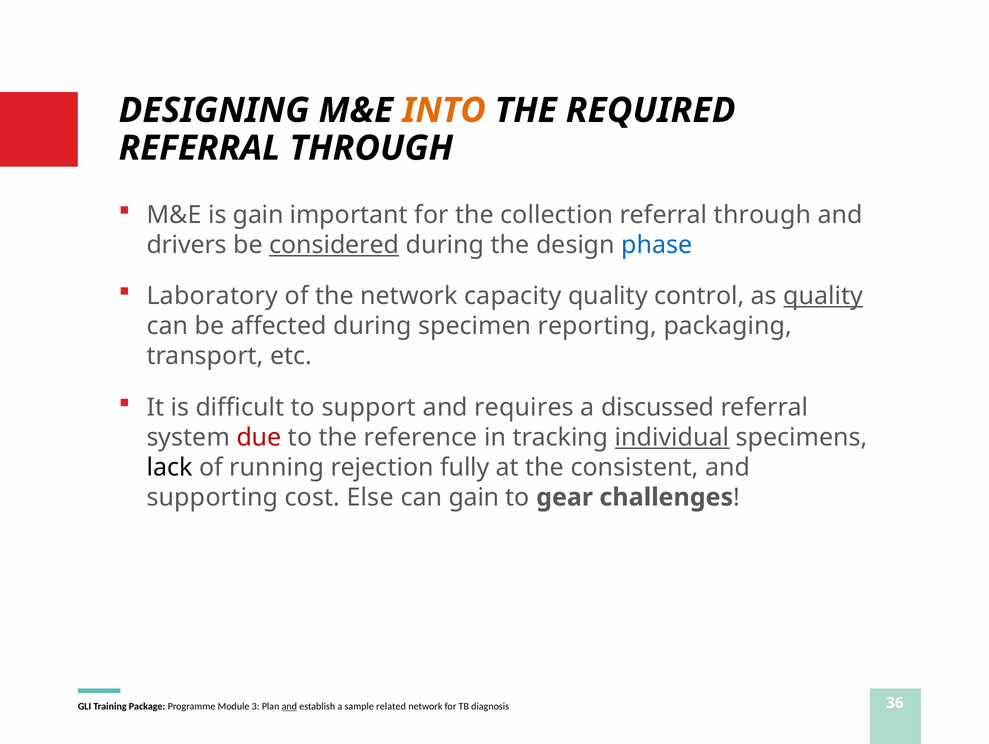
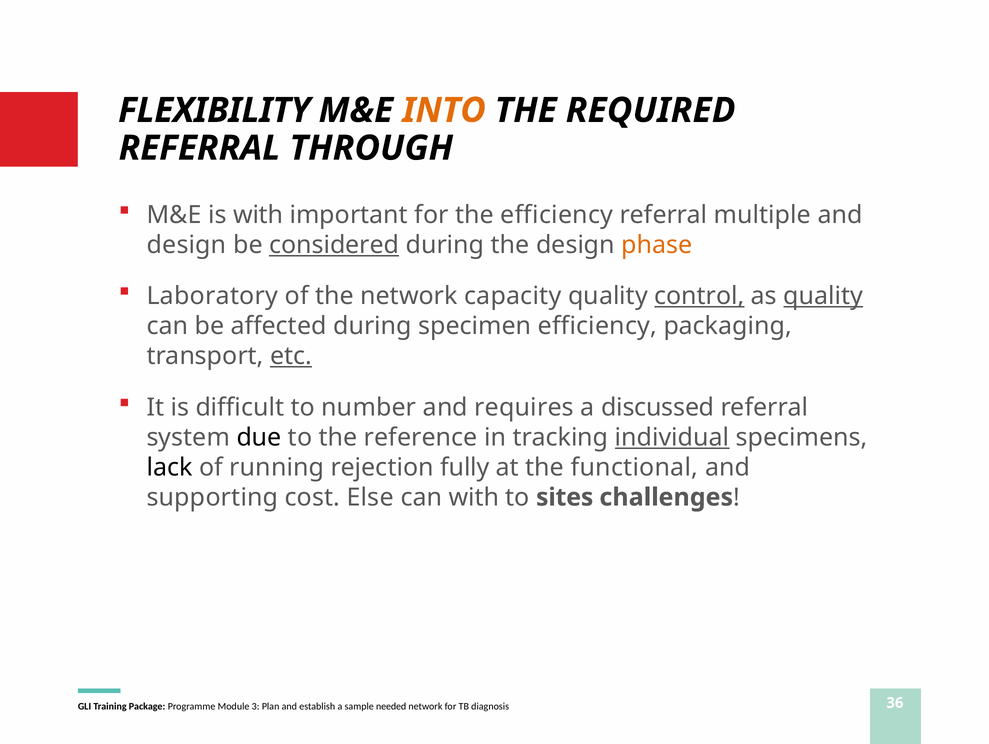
DESIGNING: DESIGNING -> FLEXIBILITY
is gain: gain -> with
the collection: collection -> efficiency
through at (762, 215): through -> multiple
drivers at (187, 245): drivers -> design
phase colour: blue -> orange
control underline: none -> present
specimen reporting: reporting -> efficiency
etc underline: none -> present
support: support -> number
due colour: red -> black
consistent: consistent -> functional
can gain: gain -> with
gear: gear -> sites
and at (289, 707) underline: present -> none
related: related -> needed
